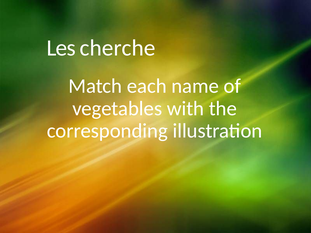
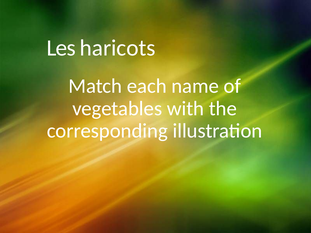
cherche: cherche -> haricots
